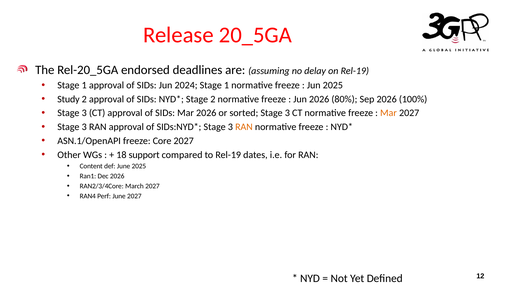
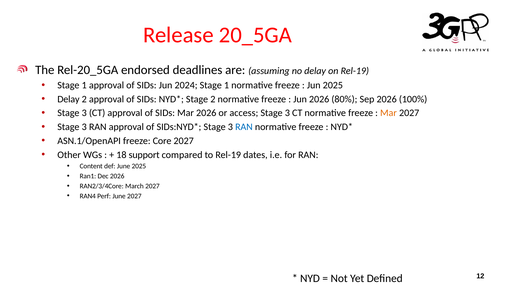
Study at (68, 99): Study -> Delay
sorted: sorted -> access
RAN at (244, 127) colour: orange -> blue
